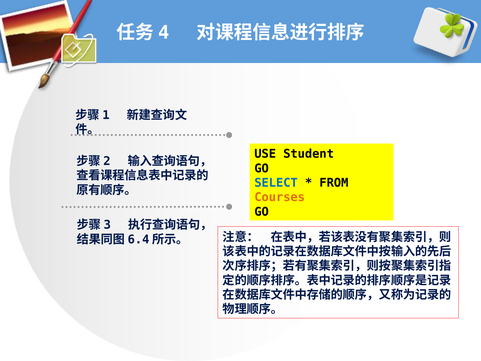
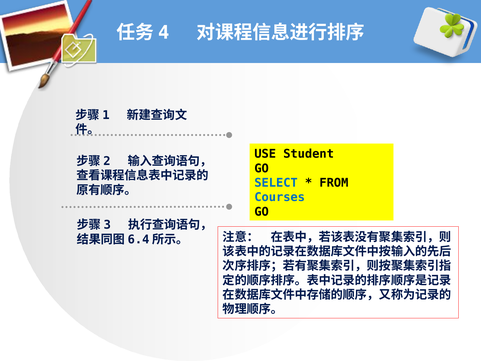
Courses colour: orange -> blue
